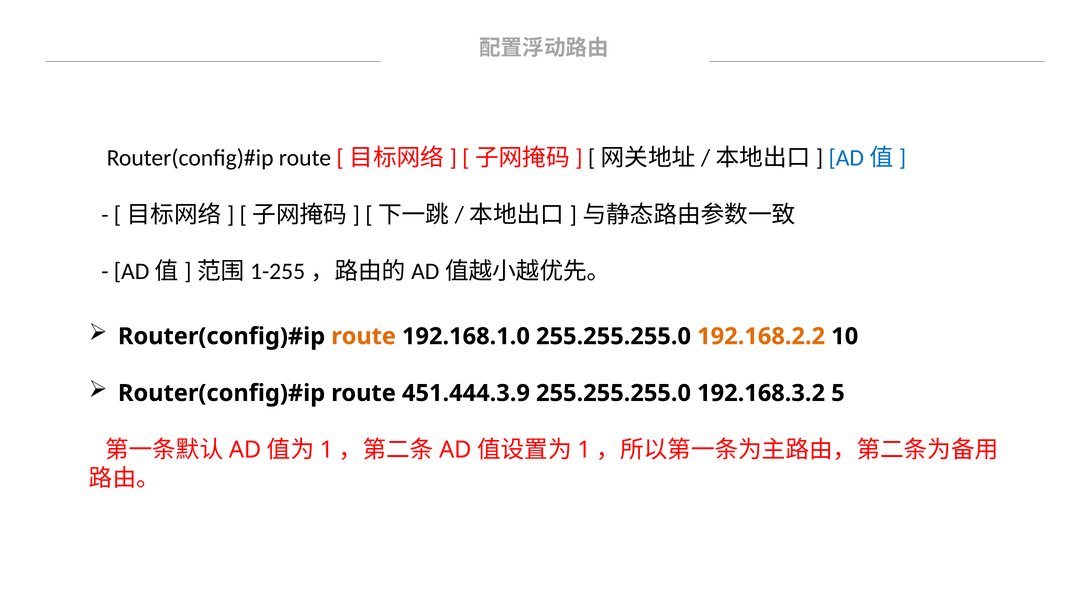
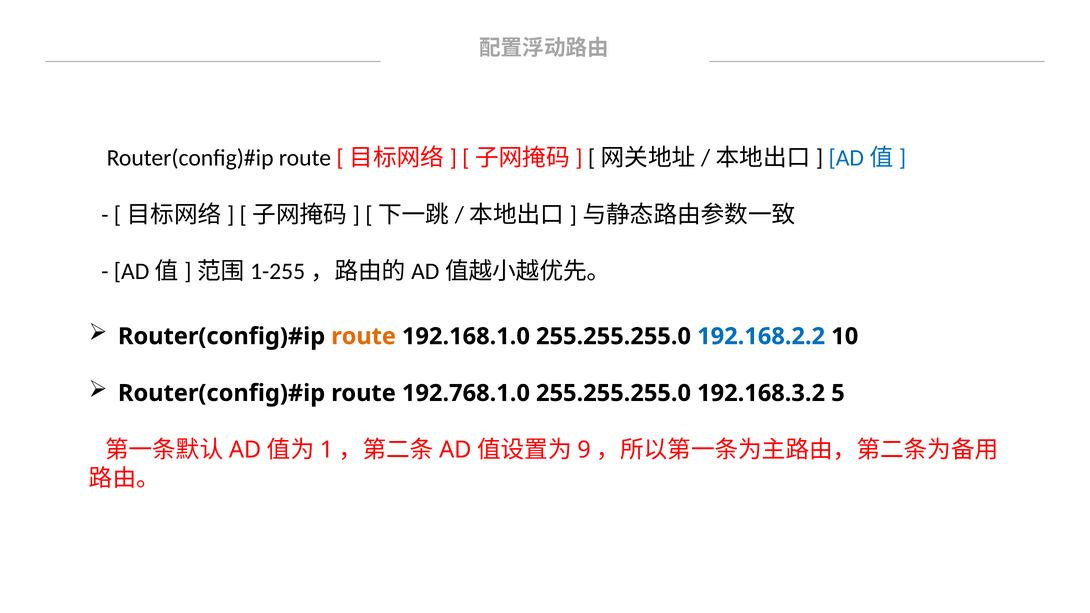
192.168.2.2 colour: orange -> blue
451.444.3.9: 451.444.3.9 -> 192.768.1.0
1 at (584, 450): 1 -> 9
